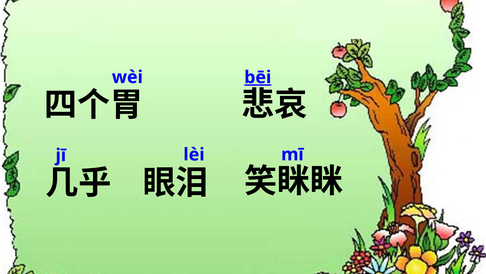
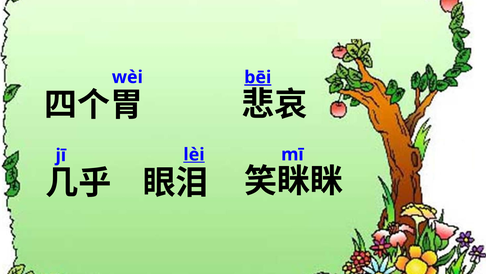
lèi underline: none -> present
